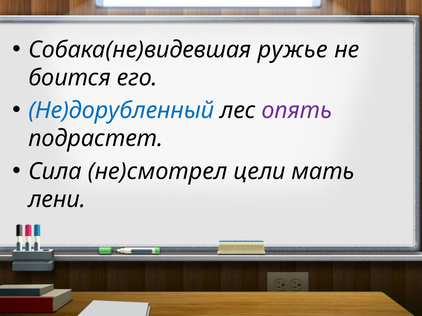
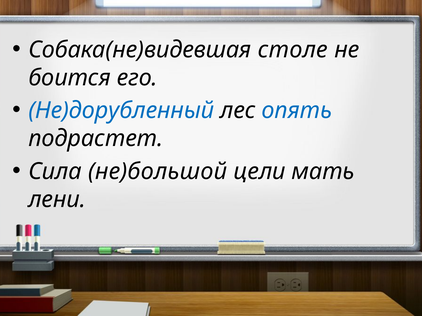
ружье: ружье -> столе
опять colour: purple -> blue
не)смотрел: не)смотрел -> не)большой
